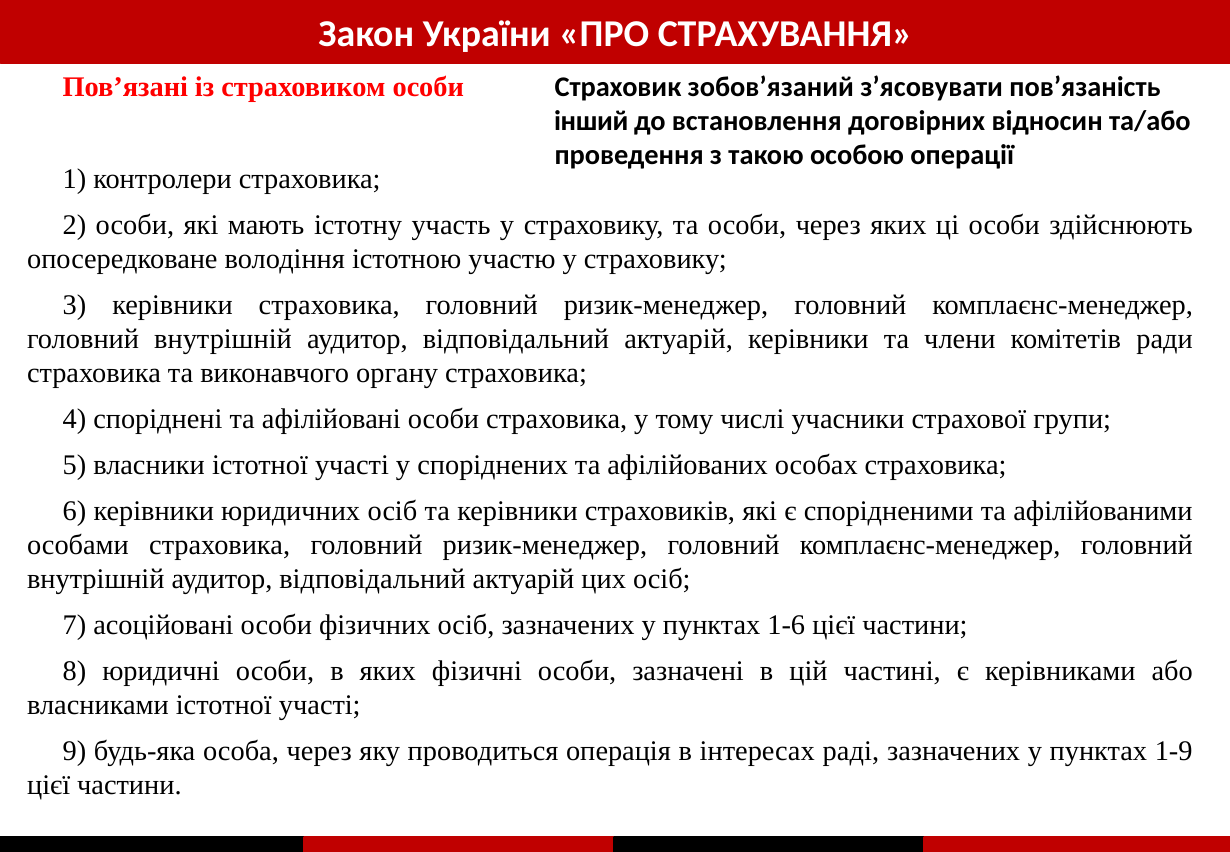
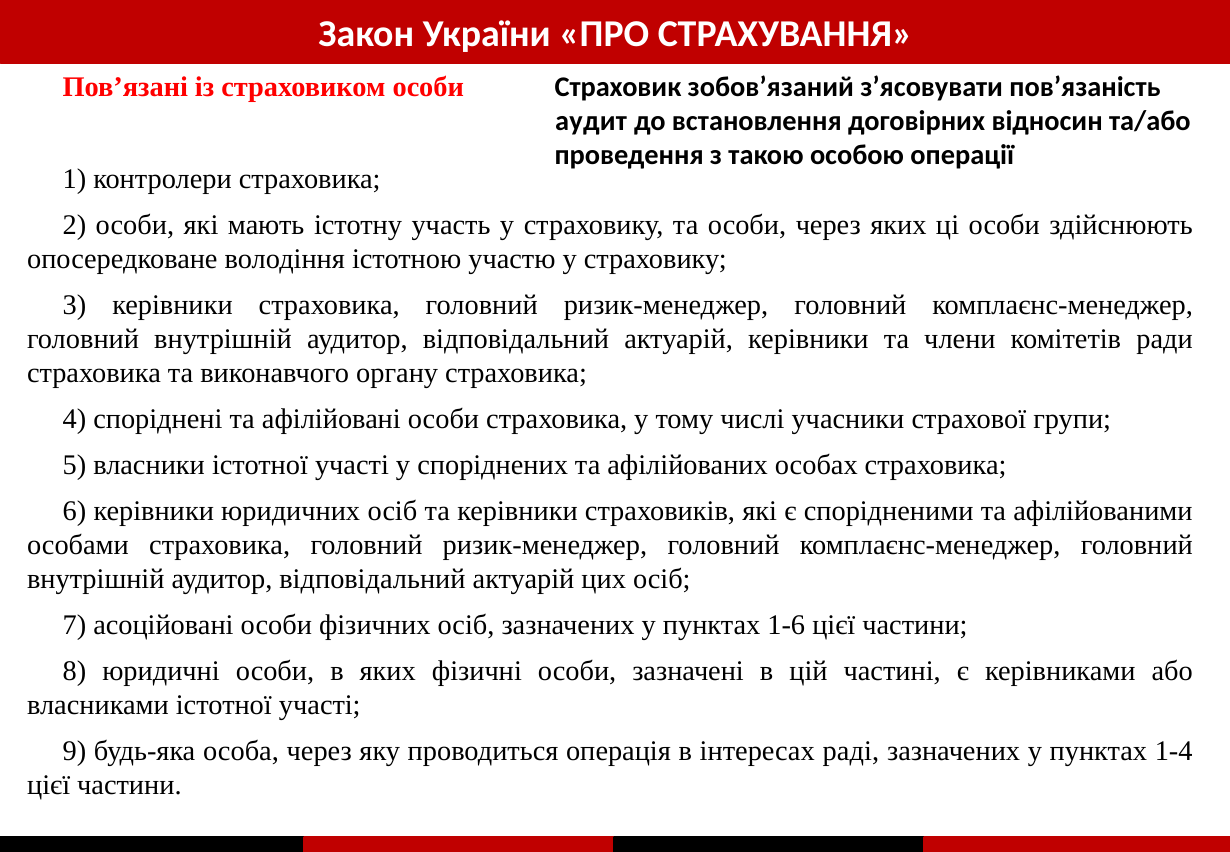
інший: інший -> аудит
1-9: 1-9 -> 1-4
